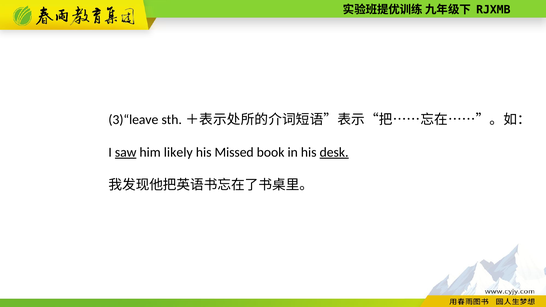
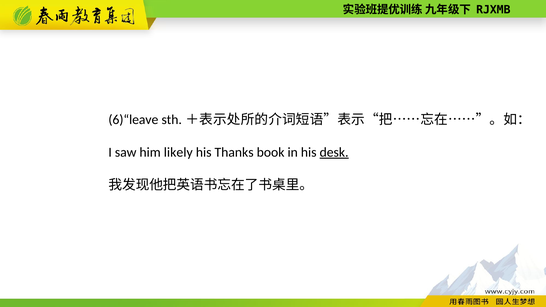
3)“leave: 3)“leave -> 6)“leave
saw underline: present -> none
Missed: Missed -> Thanks
